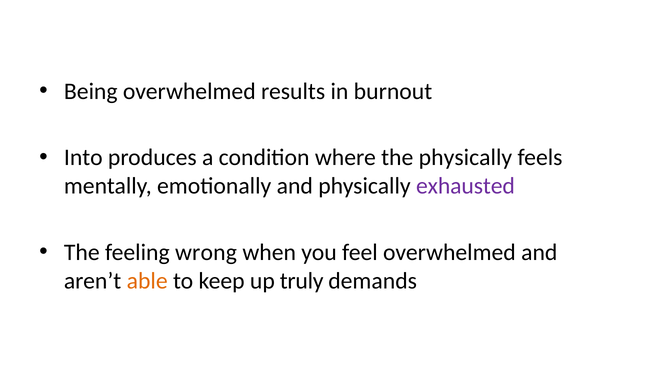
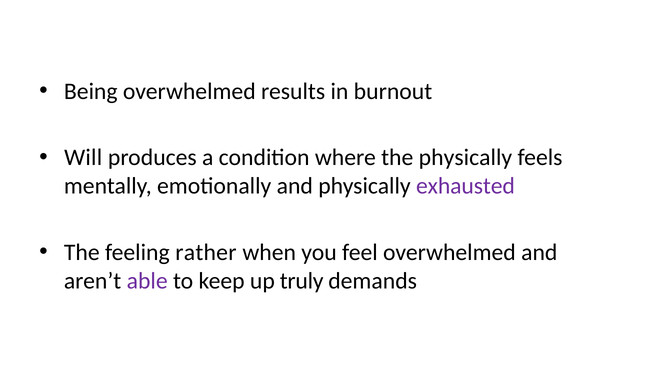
Into: Into -> Will
wrong: wrong -> rather
able colour: orange -> purple
